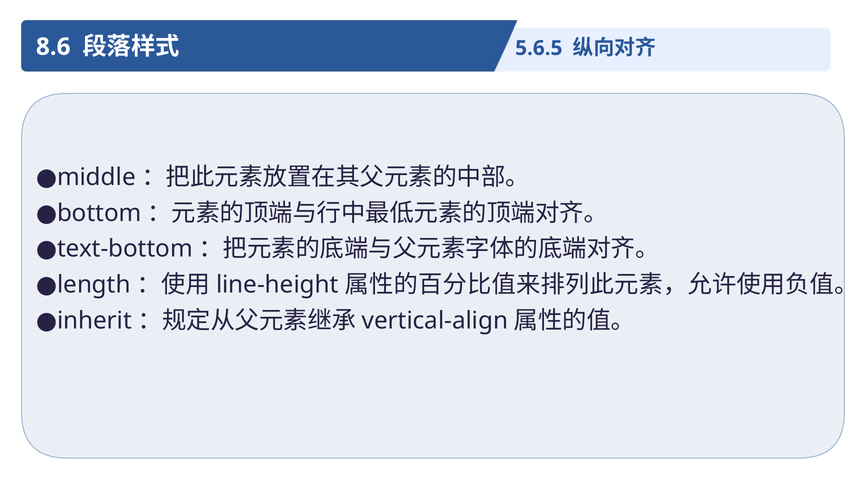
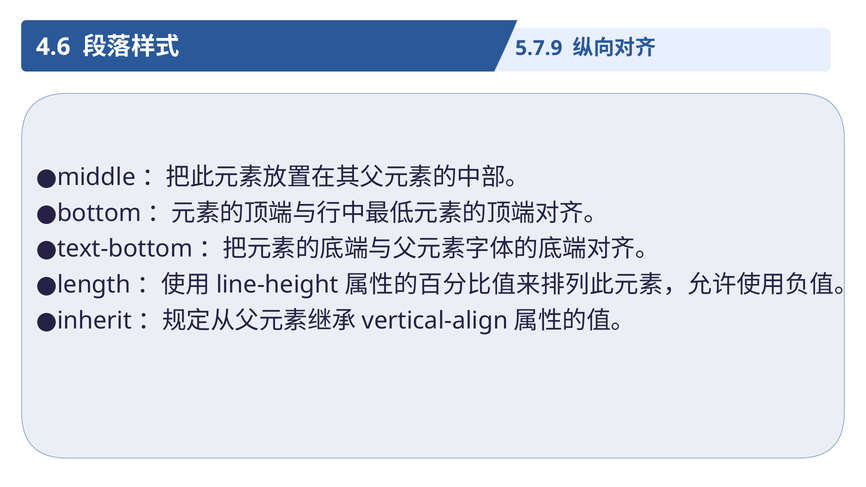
8.6: 8.6 -> 4.6
5.6.5: 5.6.5 -> 5.7.9
